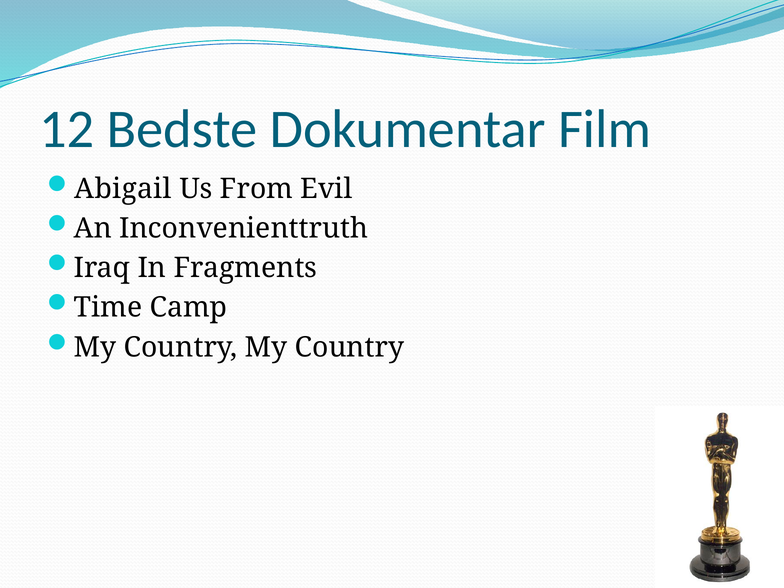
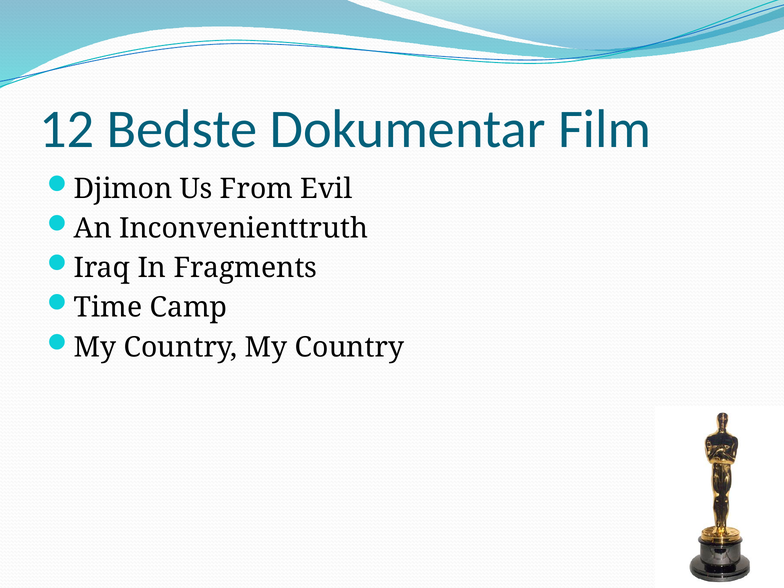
Abigail: Abigail -> Djimon
